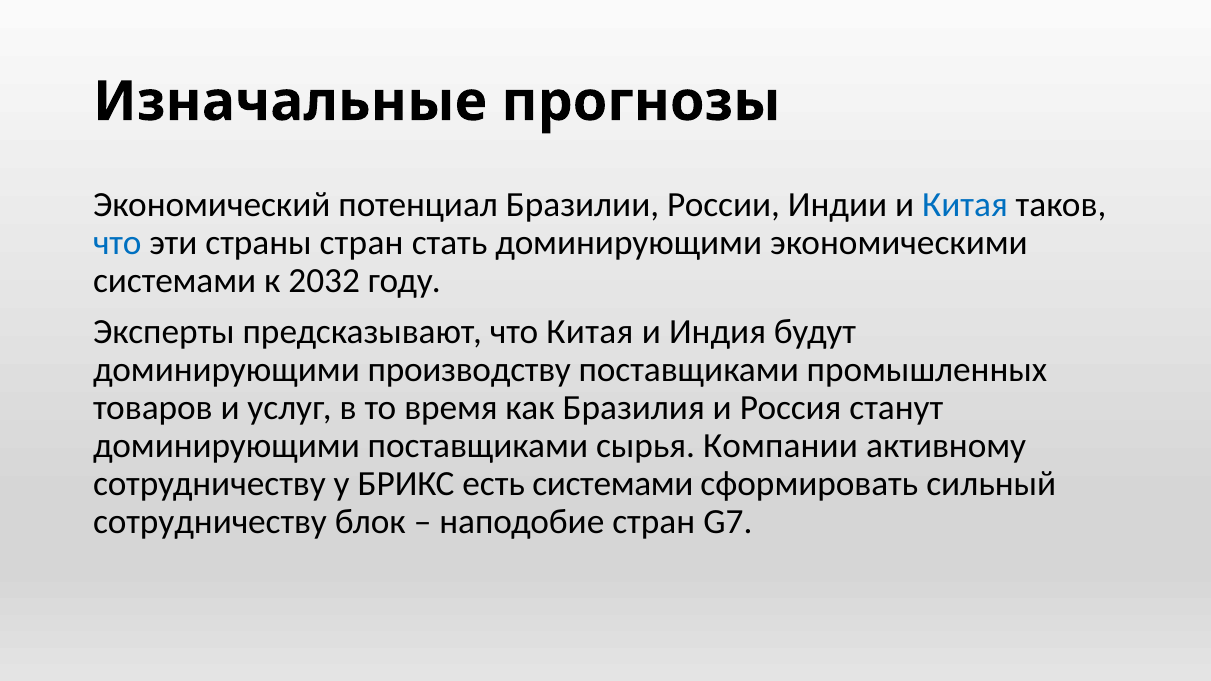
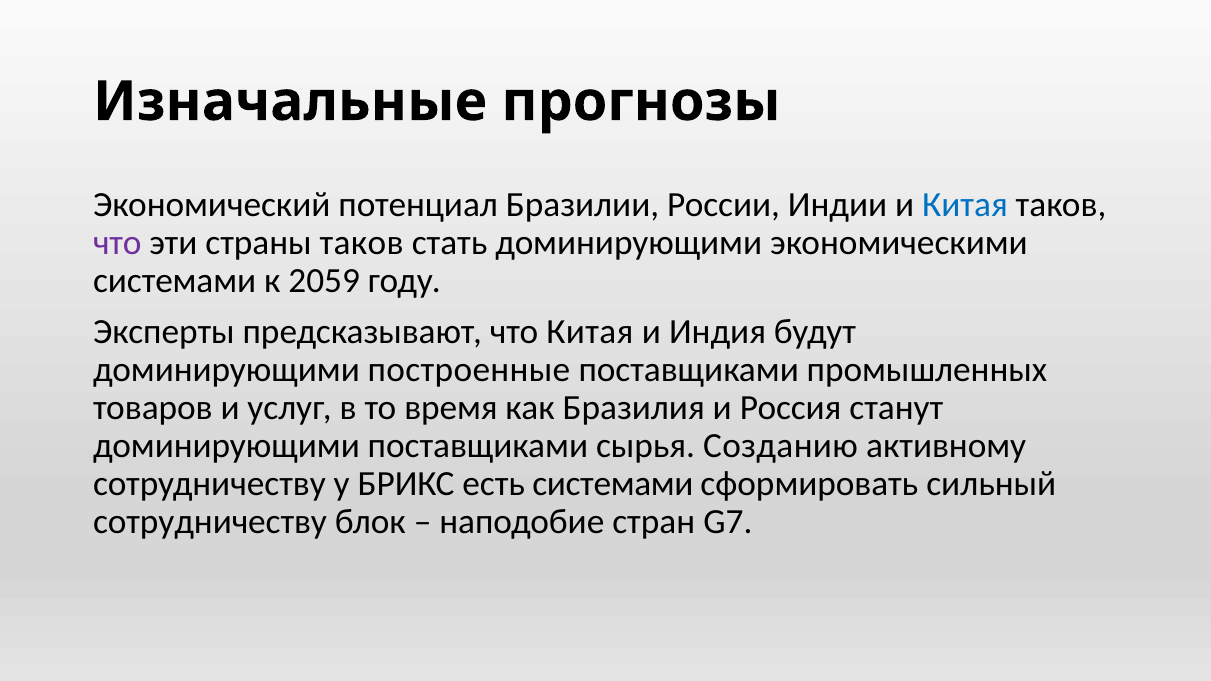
что at (117, 243) colour: blue -> purple
страны стран: стран -> таков
2032: 2032 -> 2059
производству: производству -> построенные
Компании: Компании -> Созданию
